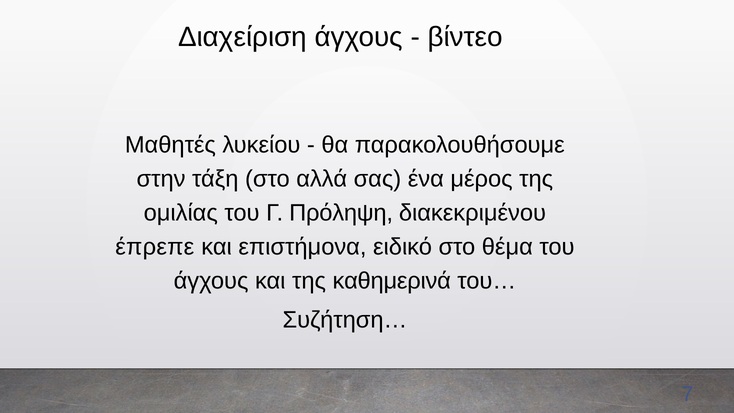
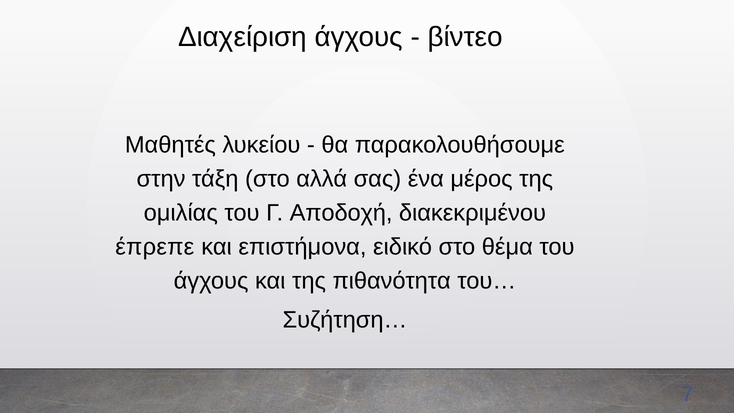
Πρόληψη: Πρόληψη -> Αποδοχή
καθημερινά: καθημερινά -> πιθανότητα
